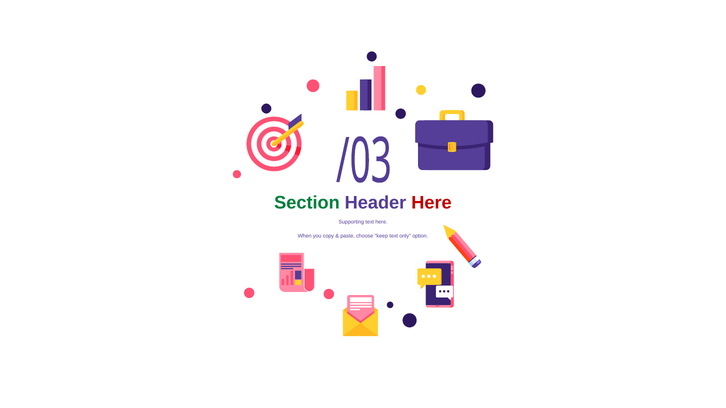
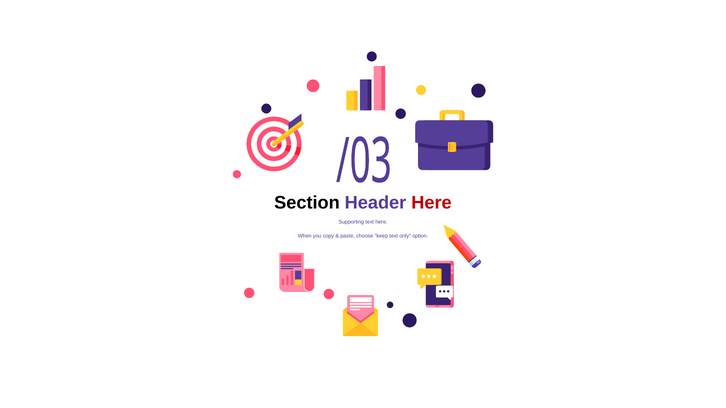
Section colour: green -> black
